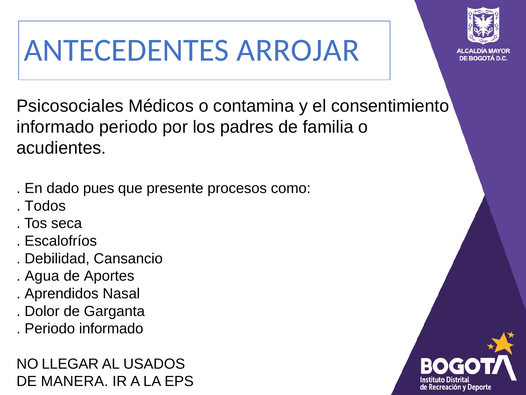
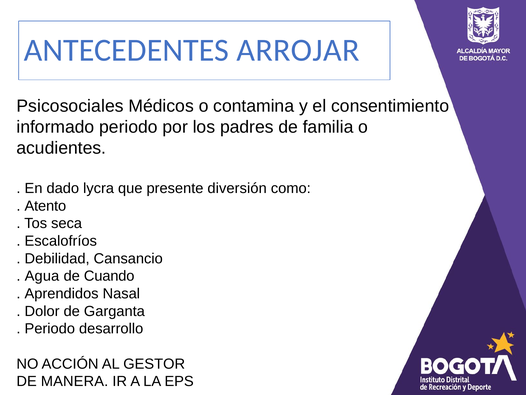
pues: pues -> lycra
procesos: procesos -> diversión
Todos: Todos -> Atento
Aportes: Aportes -> Cuando
Periodo informado: informado -> desarrollo
LLEGAR: LLEGAR -> ACCIÓN
USADOS: USADOS -> GESTOR
